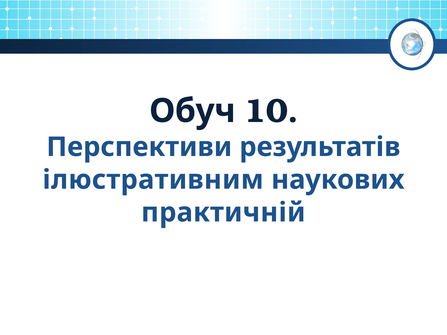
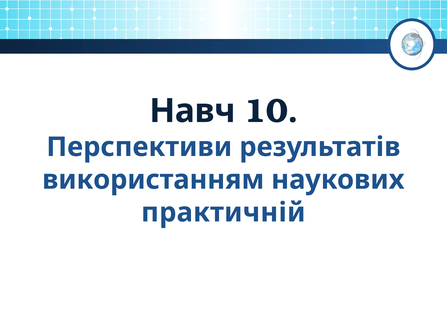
Обуч: Обуч -> Навч
ілюстративним: ілюстративним -> використанням
